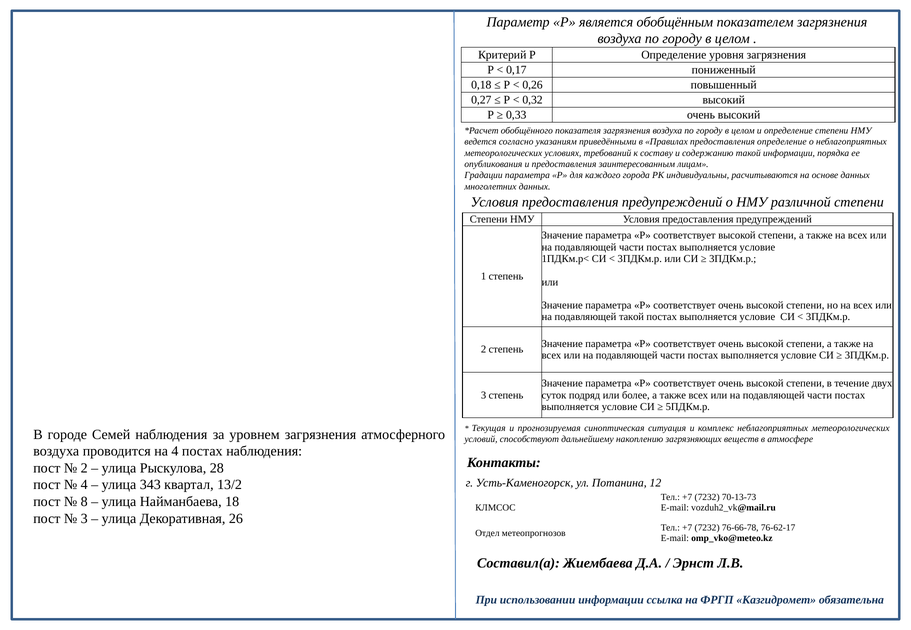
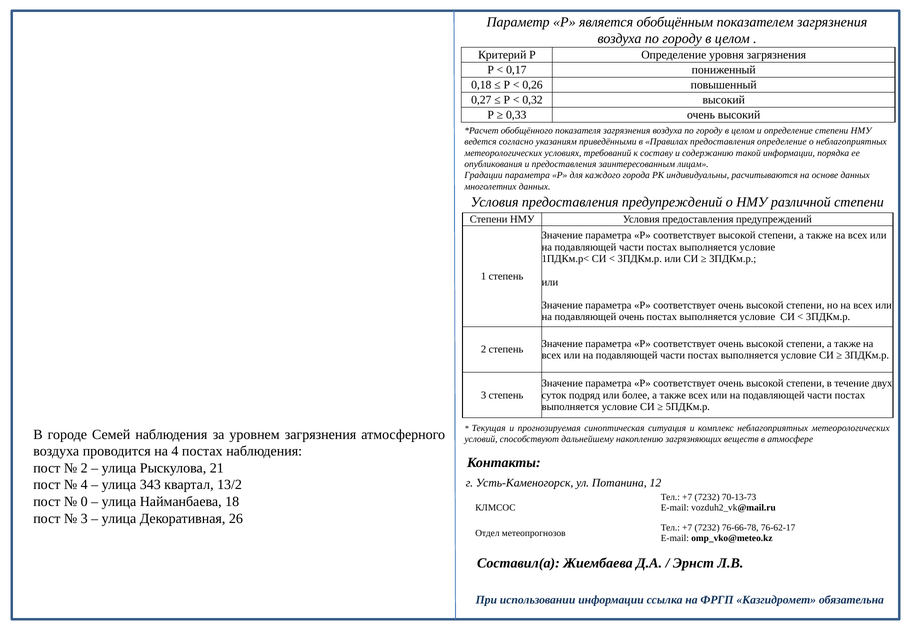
подавляющей такой: такой -> очень
28: 28 -> 21
8: 8 -> 0
